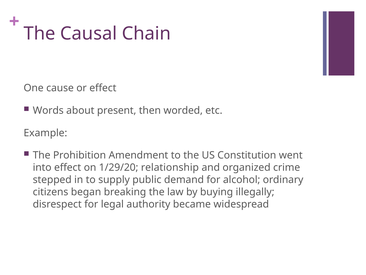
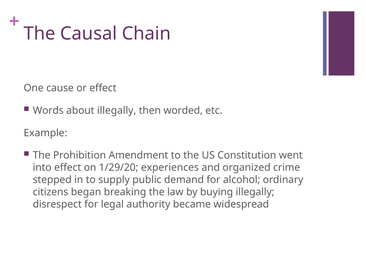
about present: present -> illegally
relationship: relationship -> experiences
